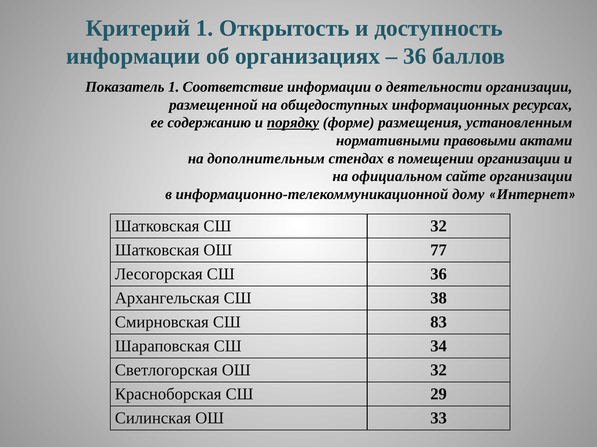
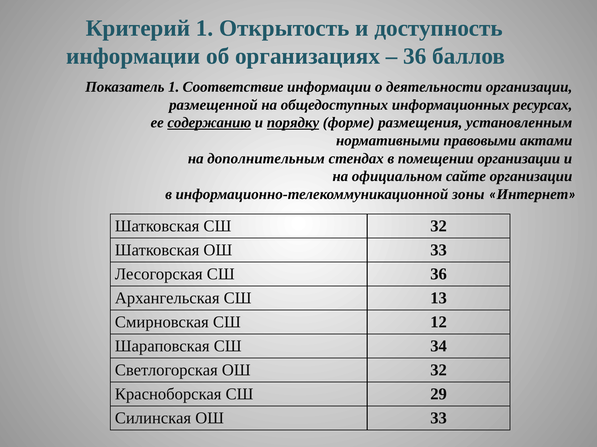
содержанию underline: none -> present
дому: дому -> зоны
Шатковская ОШ 77: 77 -> 33
38: 38 -> 13
83: 83 -> 12
